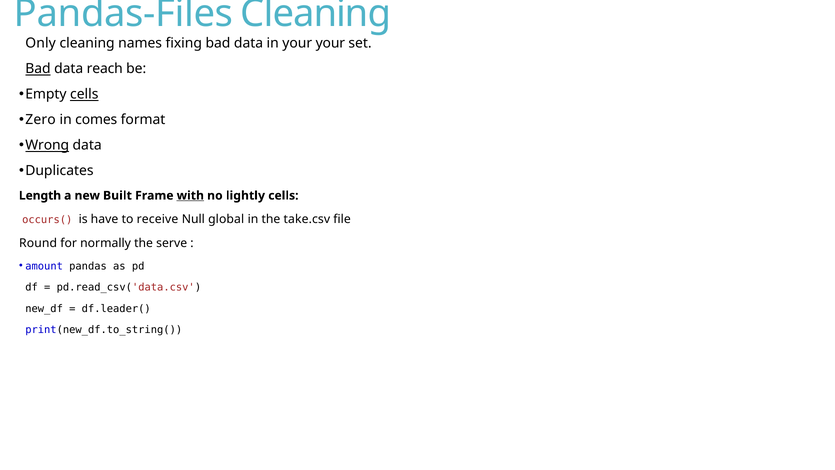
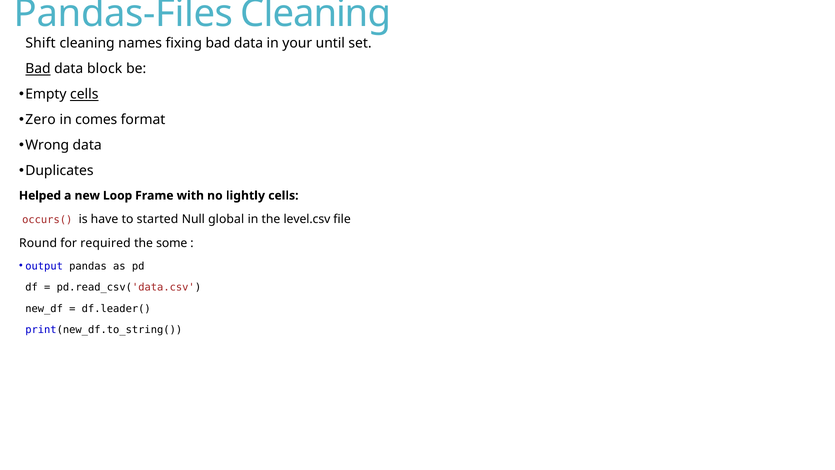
Only: Only -> Shift
your your: your -> until
reach: reach -> block
Wrong underline: present -> none
Length: Length -> Helped
Built: Built -> Loop
with underline: present -> none
receive: receive -> started
take.csv: take.csv -> level.csv
normally: normally -> required
serve: serve -> some
amount: amount -> output
